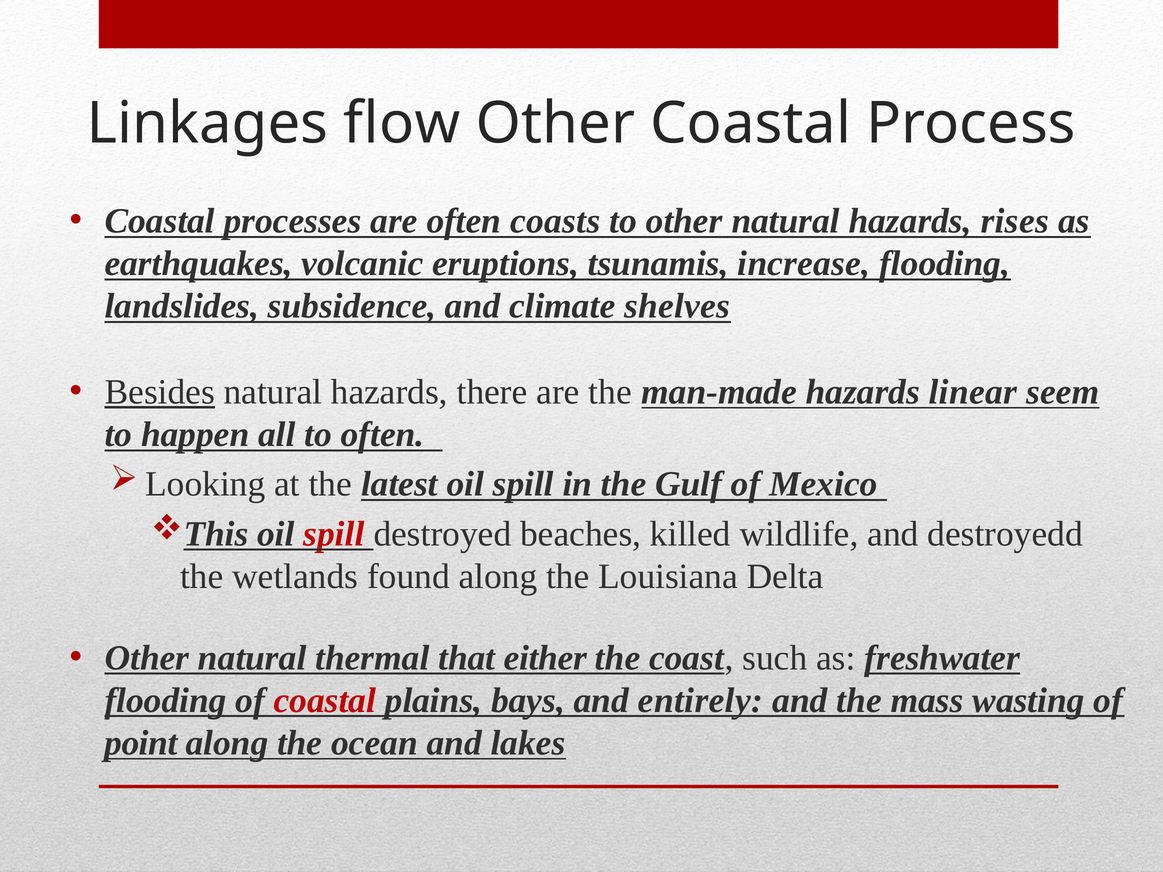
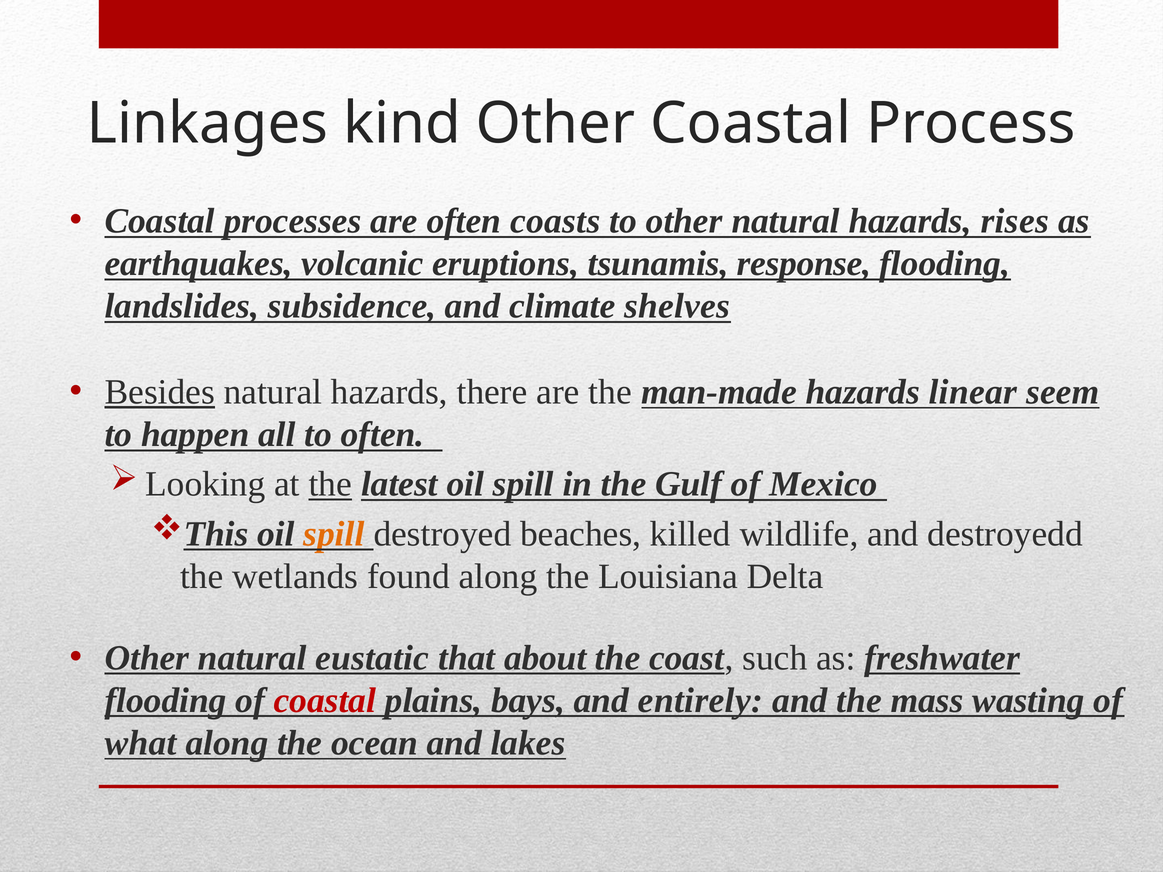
flow: flow -> kind
increase: increase -> response
the at (330, 484) underline: none -> present
spill at (334, 534) colour: red -> orange
thermal: thermal -> eustatic
either: either -> about
point: point -> what
